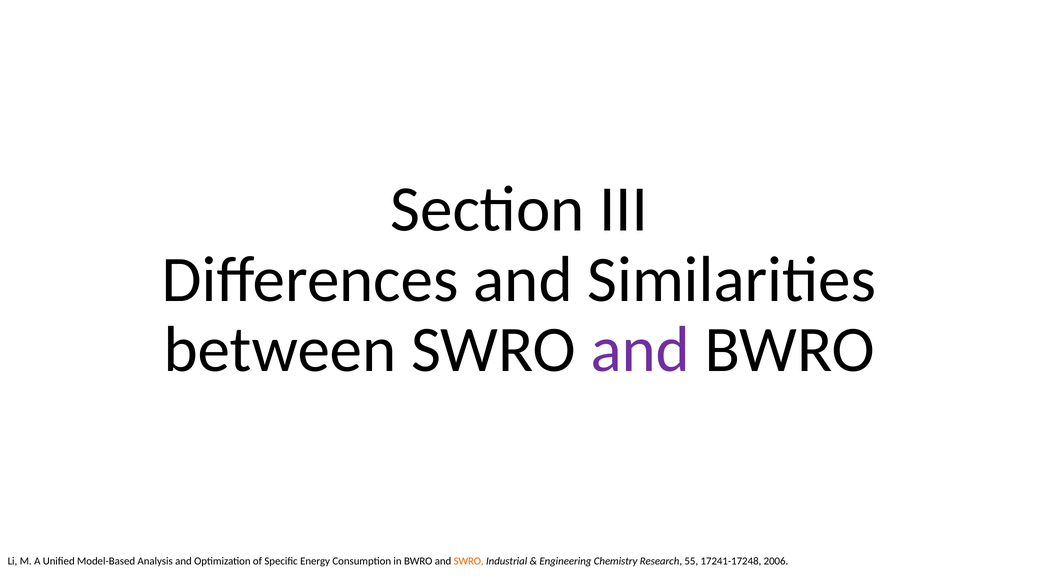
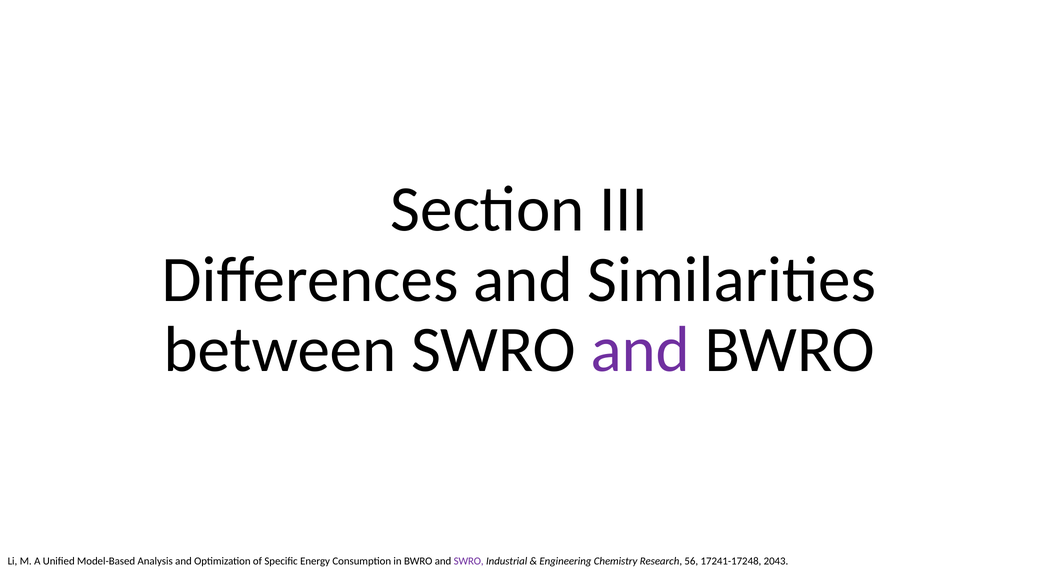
SWRO at (469, 561) colour: orange -> purple
55: 55 -> 56
2006: 2006 -> 2043
